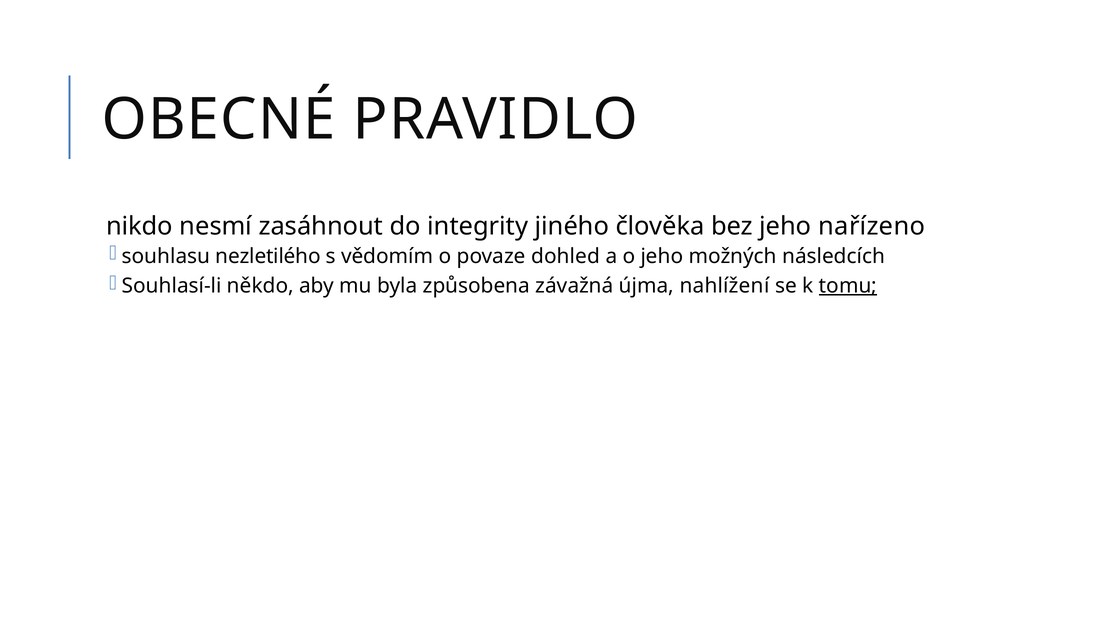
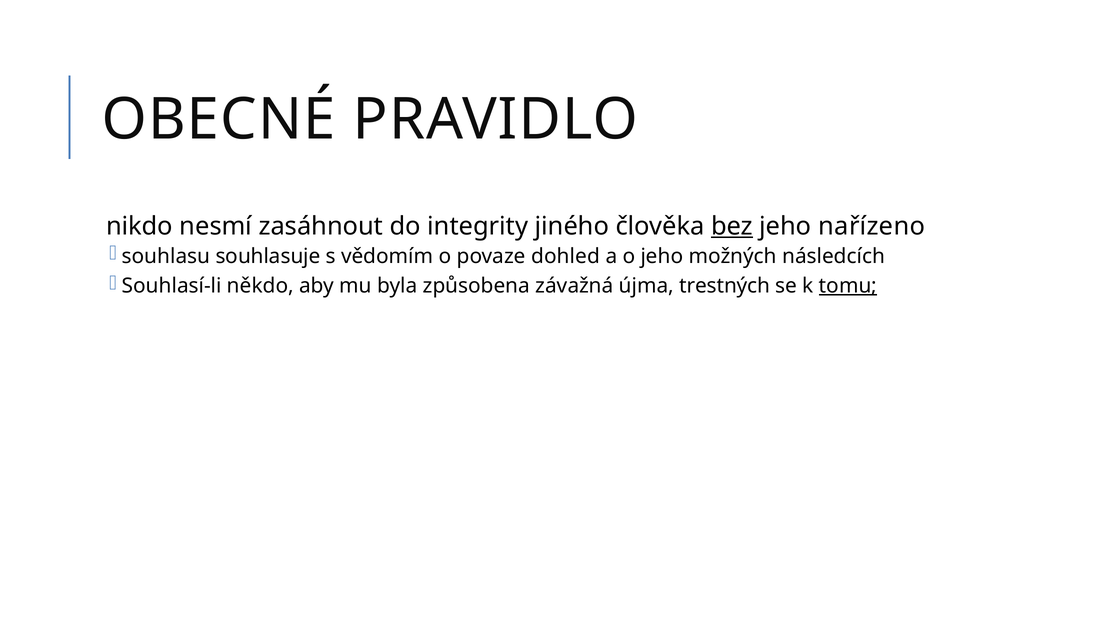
bez underline: none -> present
nezletilého: nezletilého -> souhlasuje
nahlížení: nahlížení -> trestných
